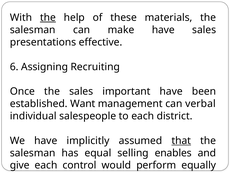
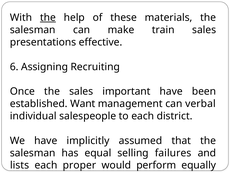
make have: have -> train
that underline: present -> none
enables: enables -> failures
give: give -> lists
control: control -> proper
